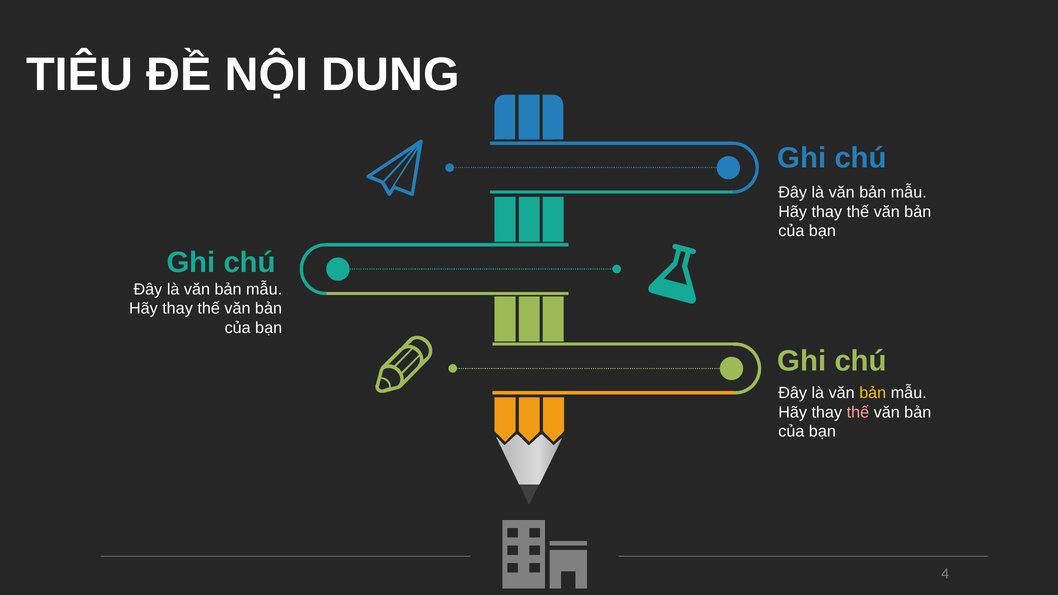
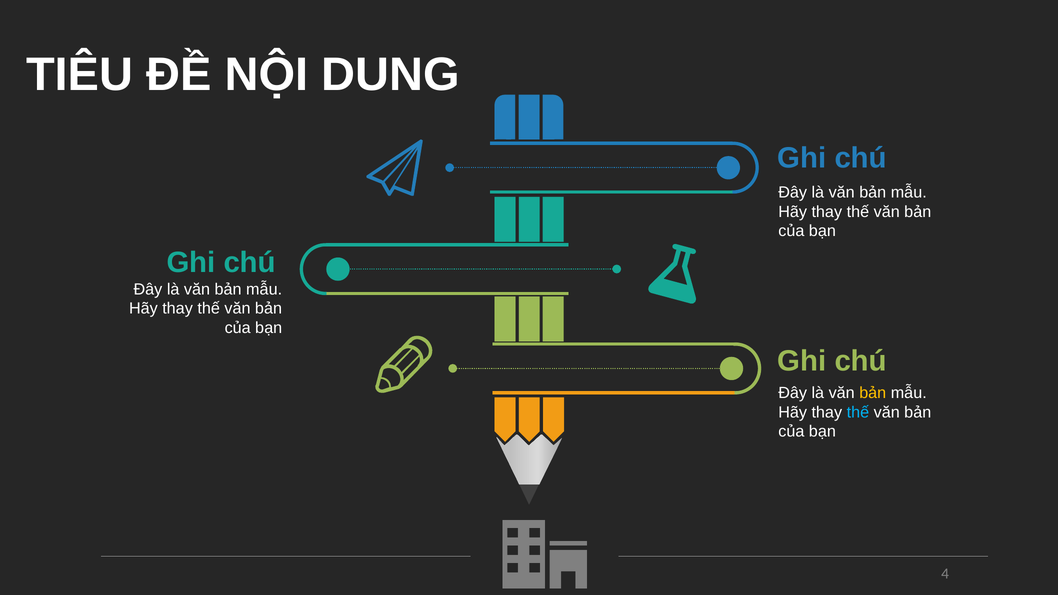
thế at (858, 412) colour: pink -> light blue
